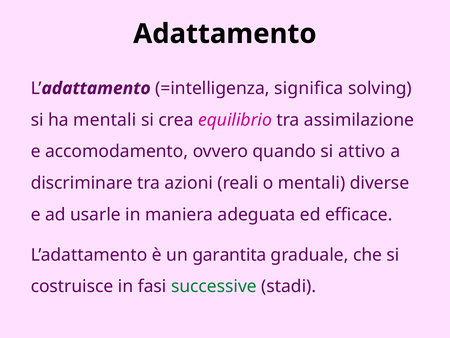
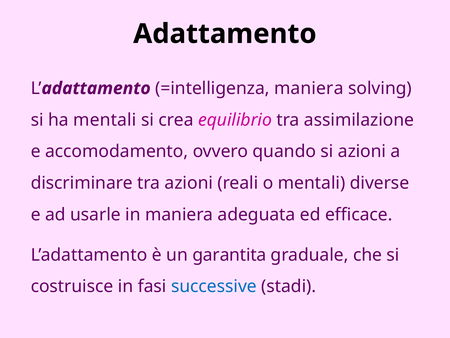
=intelligenza significa: significa -> maniera
si attivo: attivo -> azioni
successive colour: green -> blue
